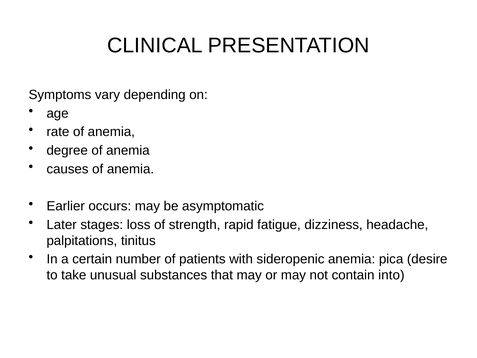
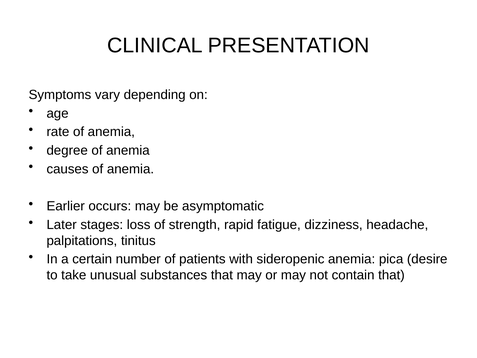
contain into: into -> that
